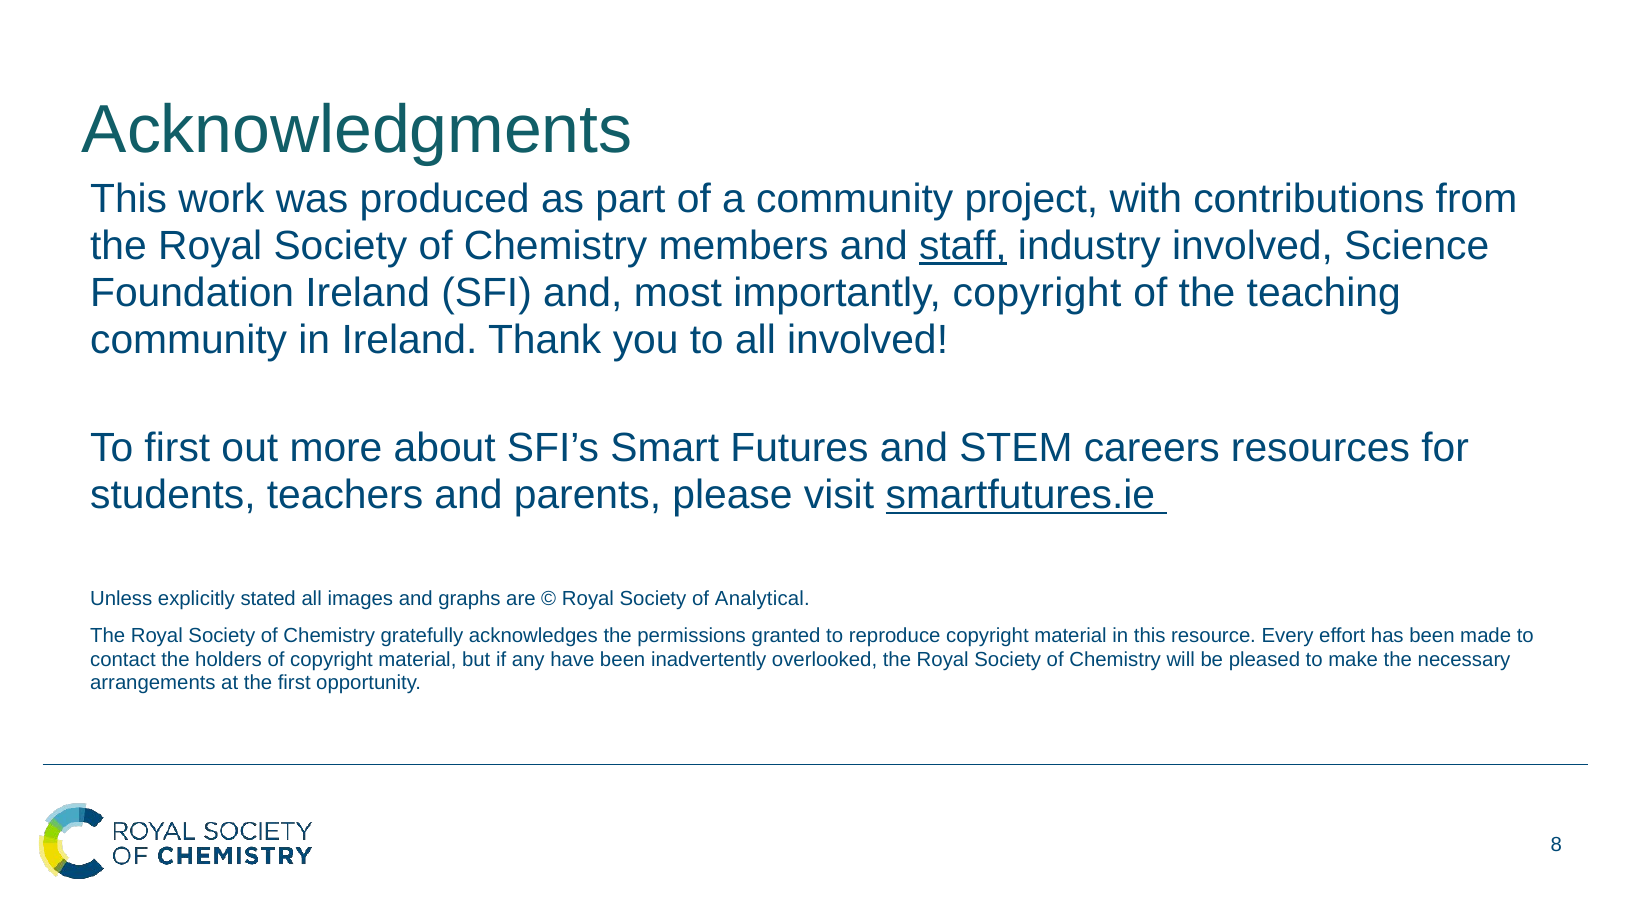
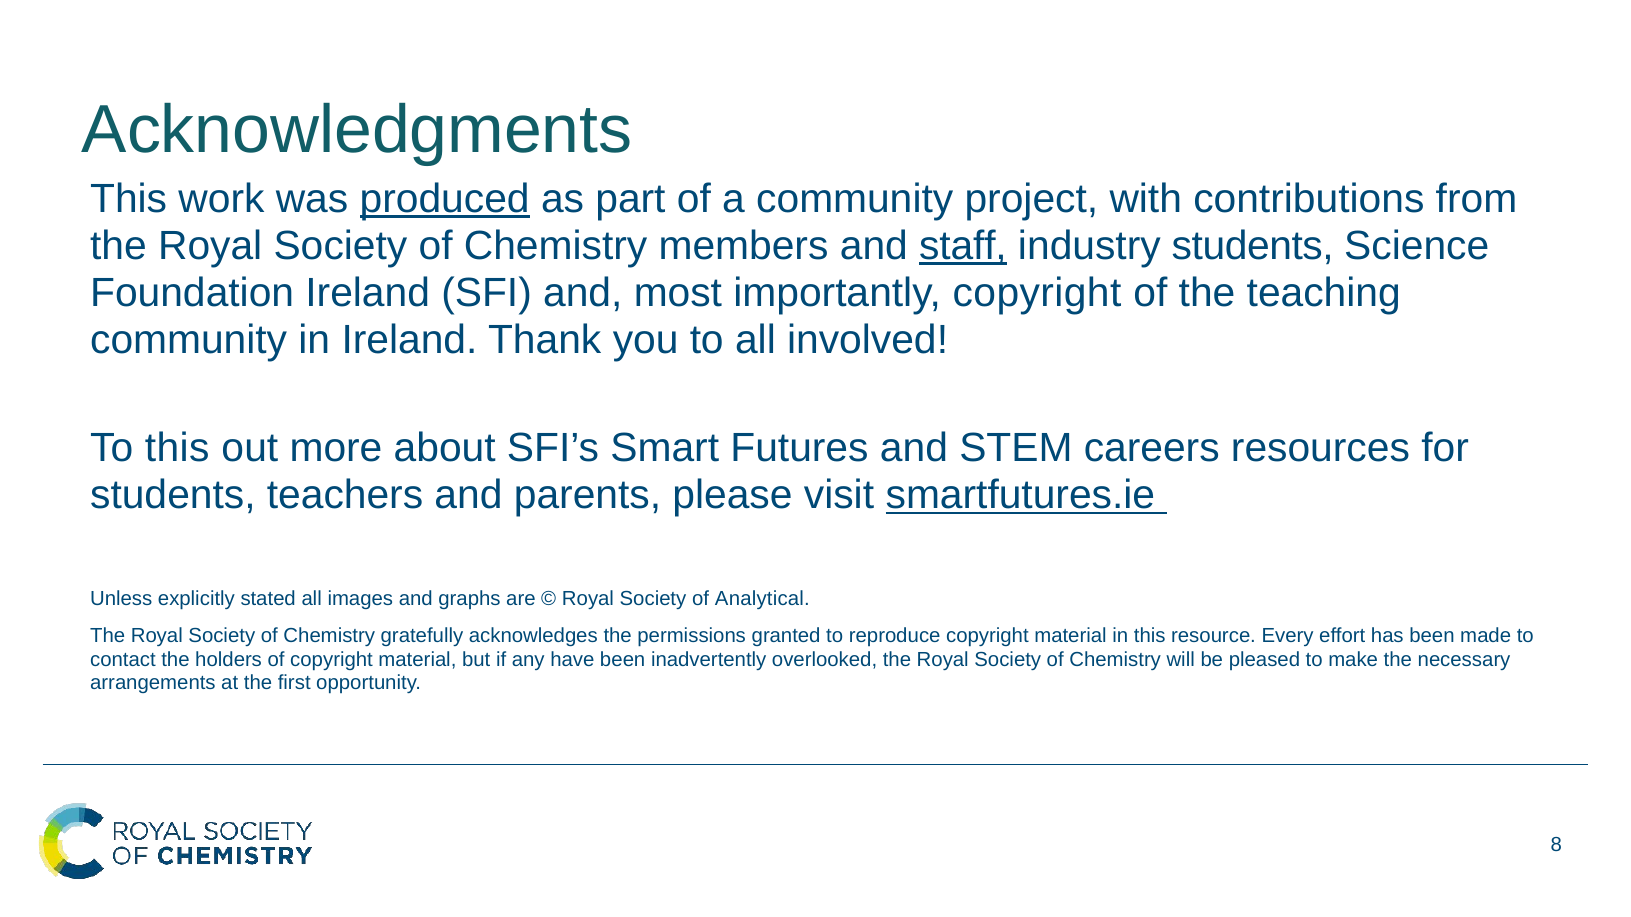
produced underline: none -> present
industry involved: involved -> students
To first: first -> this
